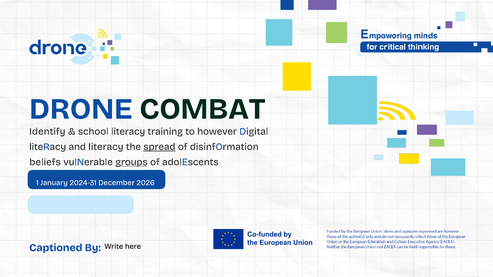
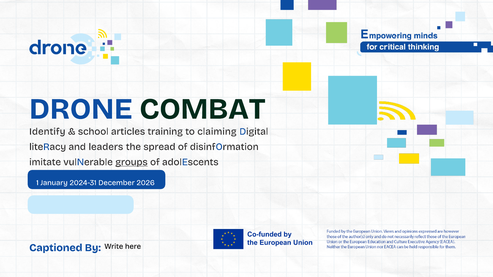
school literacy: literacy -> articles
however: however -> claiming
and literacy: literacy -> leaders
spread underline: present -> none
beliefs: beliefs -> imitate
